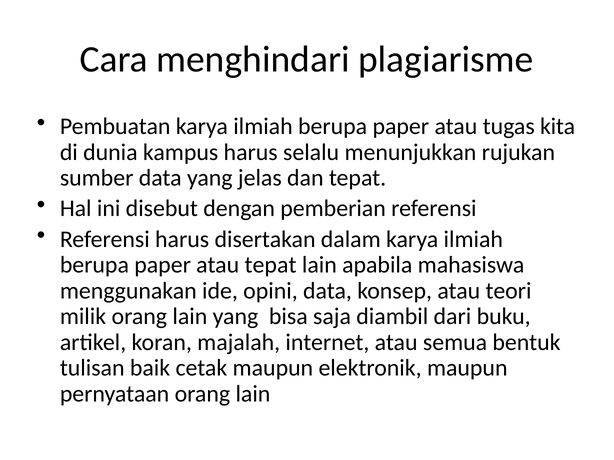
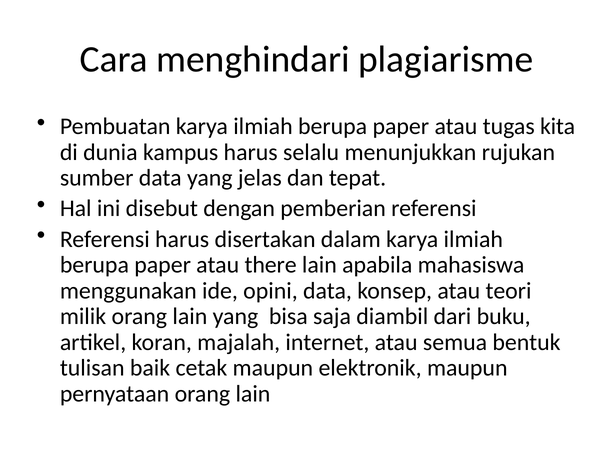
atau tepat: tepat -> there
